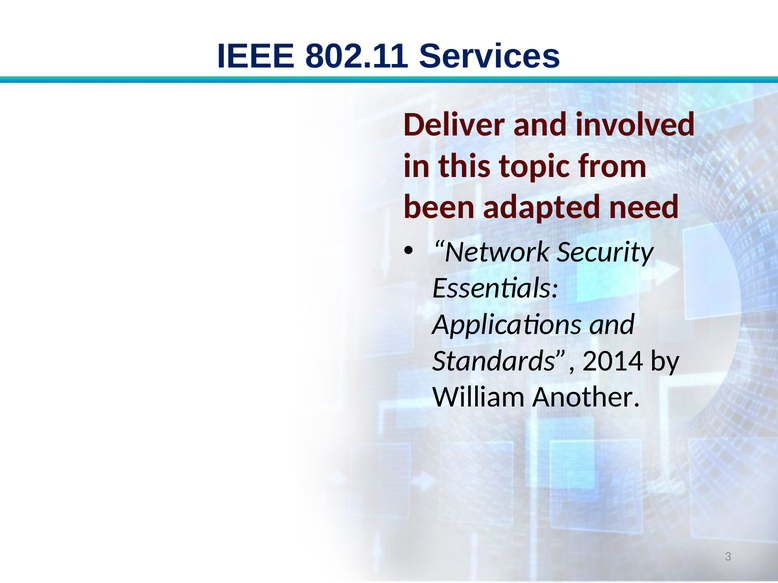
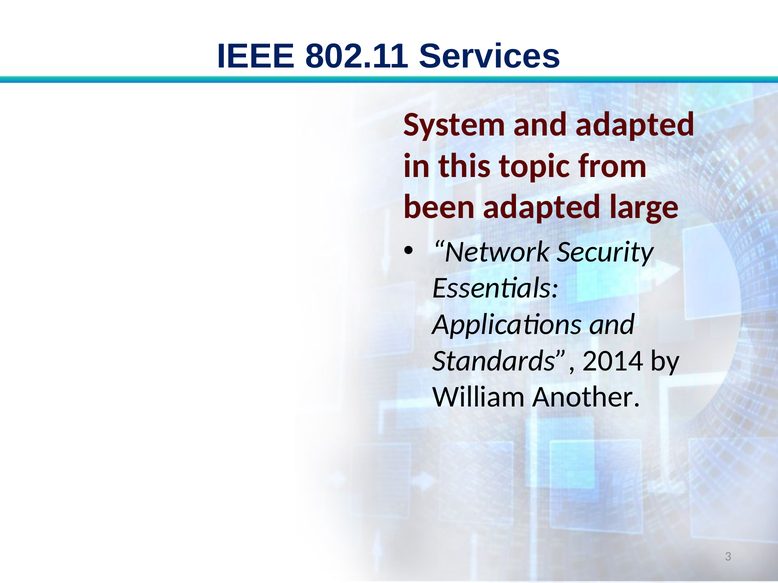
Deliver: Deliver -> System
and involved: involved -> adapted
need: need -> large
